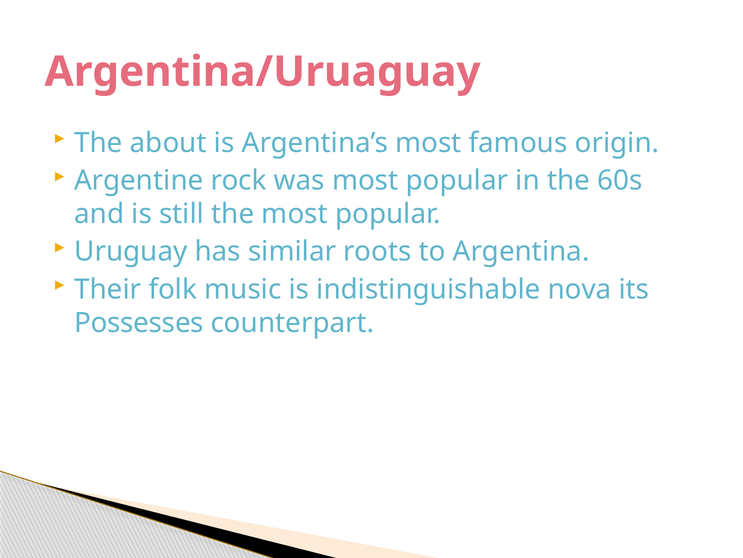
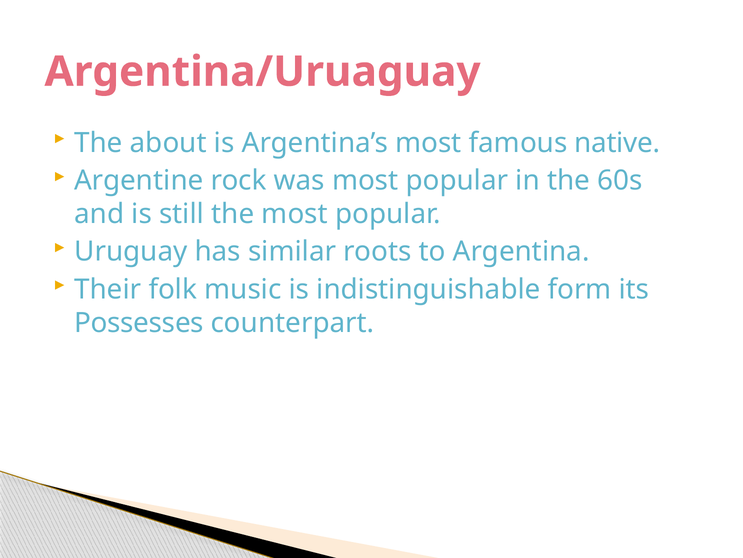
origin: origin -> native
nova: nova -> form
